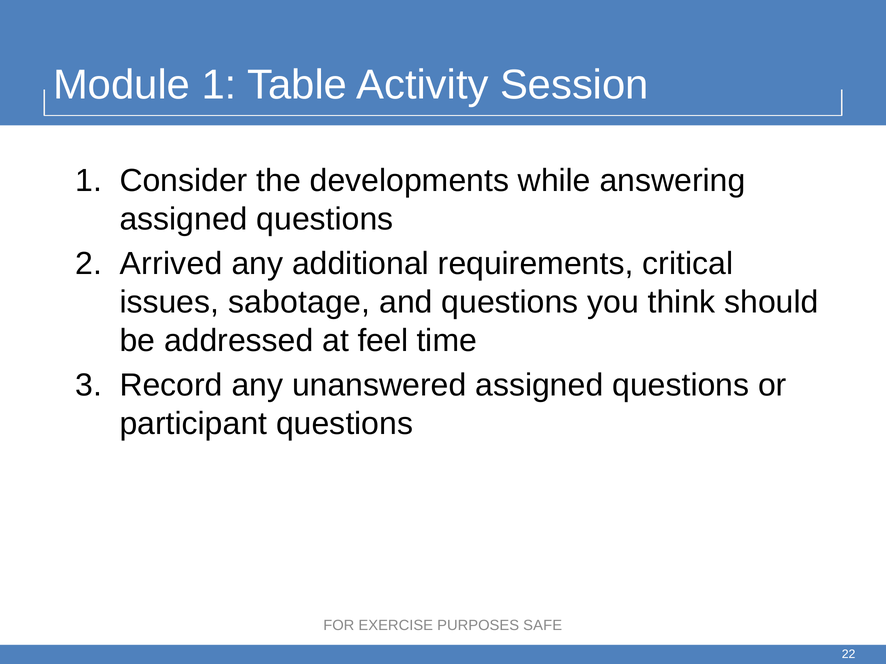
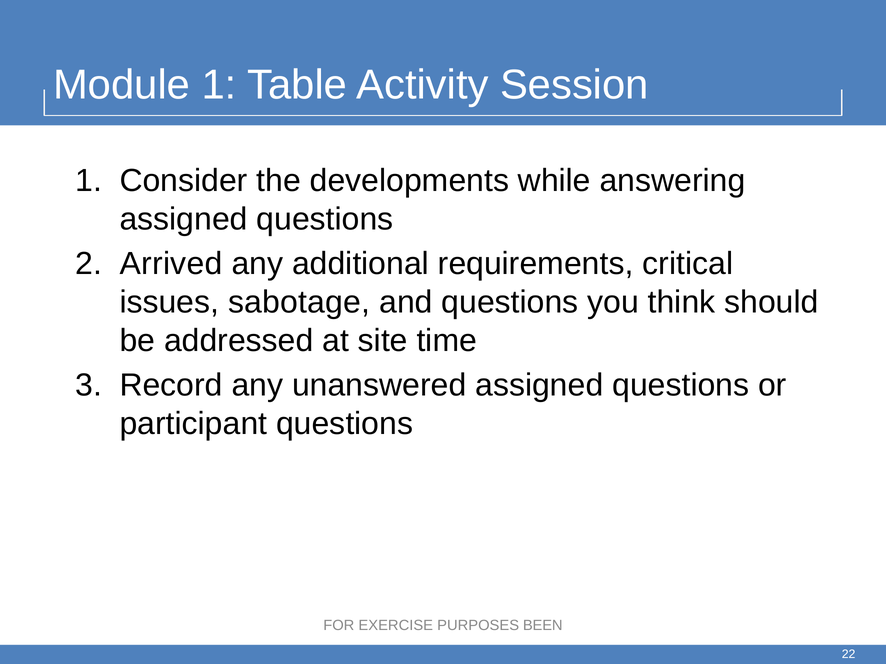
feel: feel -> site
SAFE: SAFE -> BEEN
